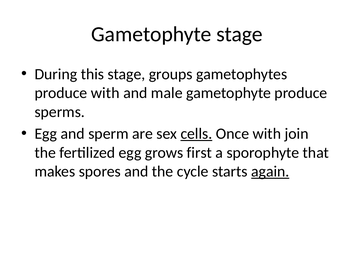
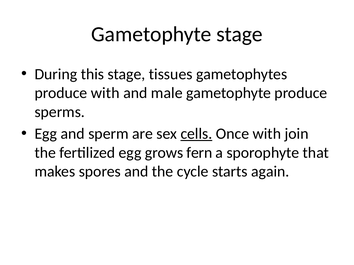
groups: groups -> tissues
first: first -> fern
again underline: present -> none
